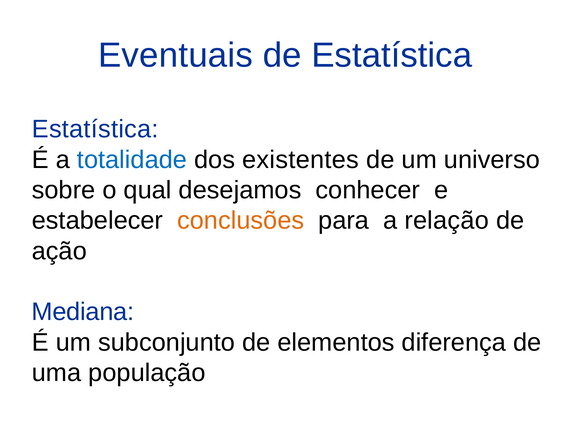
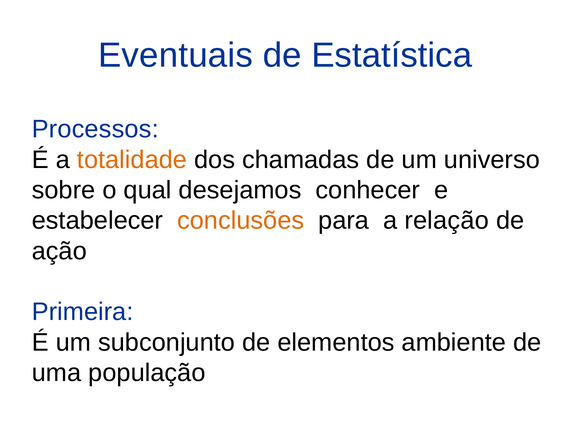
Estatística at (95, 129): Estatística -> Processos
totalidade colour: blue -> orange
existentes: existentes -> chamadas
Mediana: Mediana -> Primeira
diferença: diferença -> ambiente
